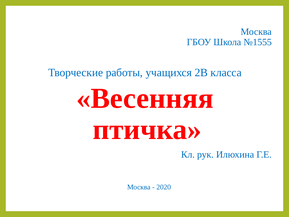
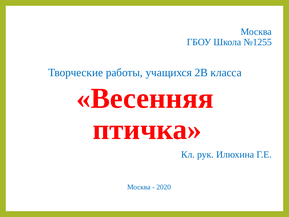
№1555: №1555 -> №1255
